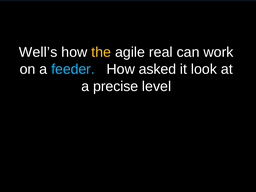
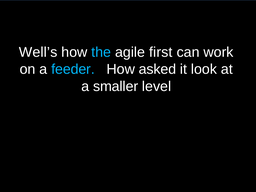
the colour: yellow -> light blue
real: real -> first
precise: precise -> smaller
